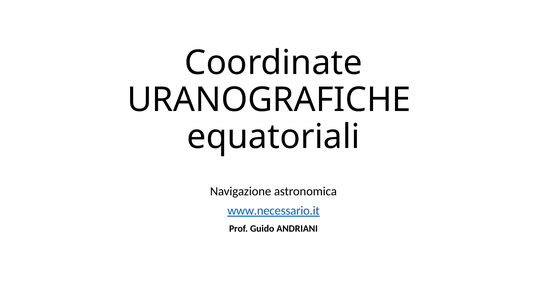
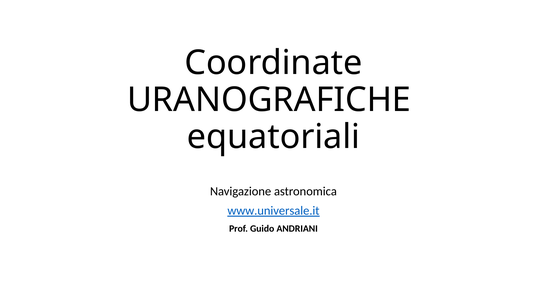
www.necessario.it: www.necessario.it -> www.universale.it
